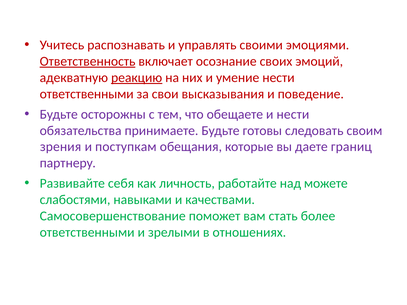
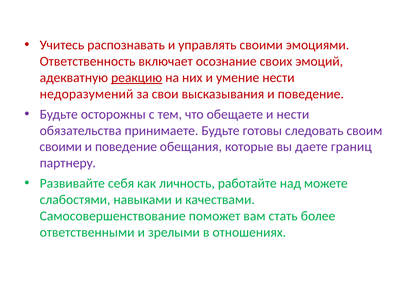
Ответственность underline: present -> none
ответственными at (87, 94): ответственными -> недоразумений
зрения at (61, 147): зрения -> своими
поступкам at (126, 147): поступкам -> поведение
